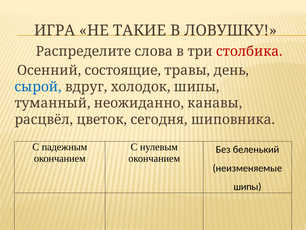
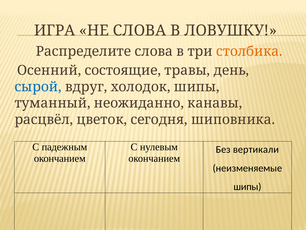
НЕ ТАКИЕ: ТАКИЕ -> СЛОВА
столбика colour: red -> orange
беленький: беленький -> вертикали
